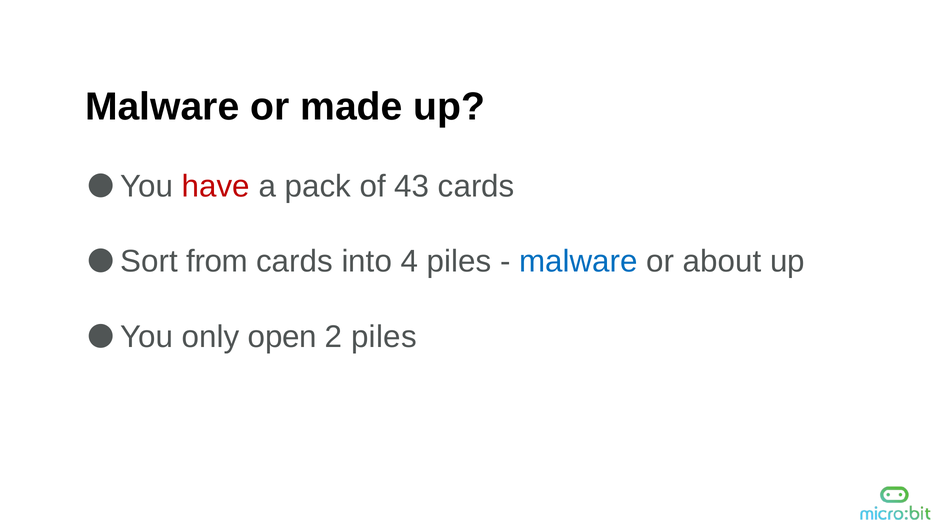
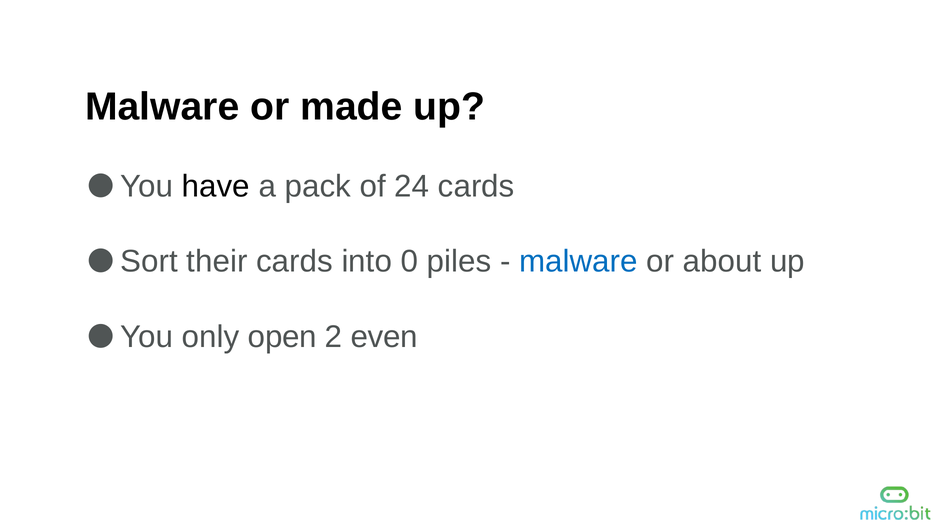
have colour: red -> black
43: 43 -> 24
from: from -> their
4: 4 -> 0
2 piles: piles -> even
